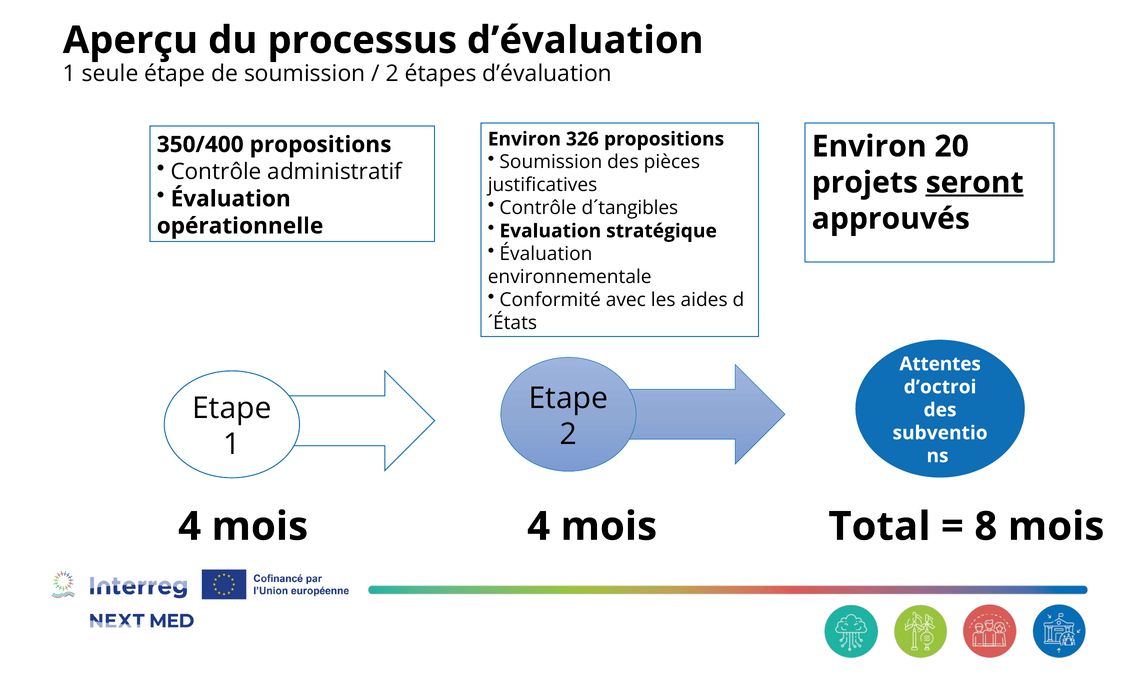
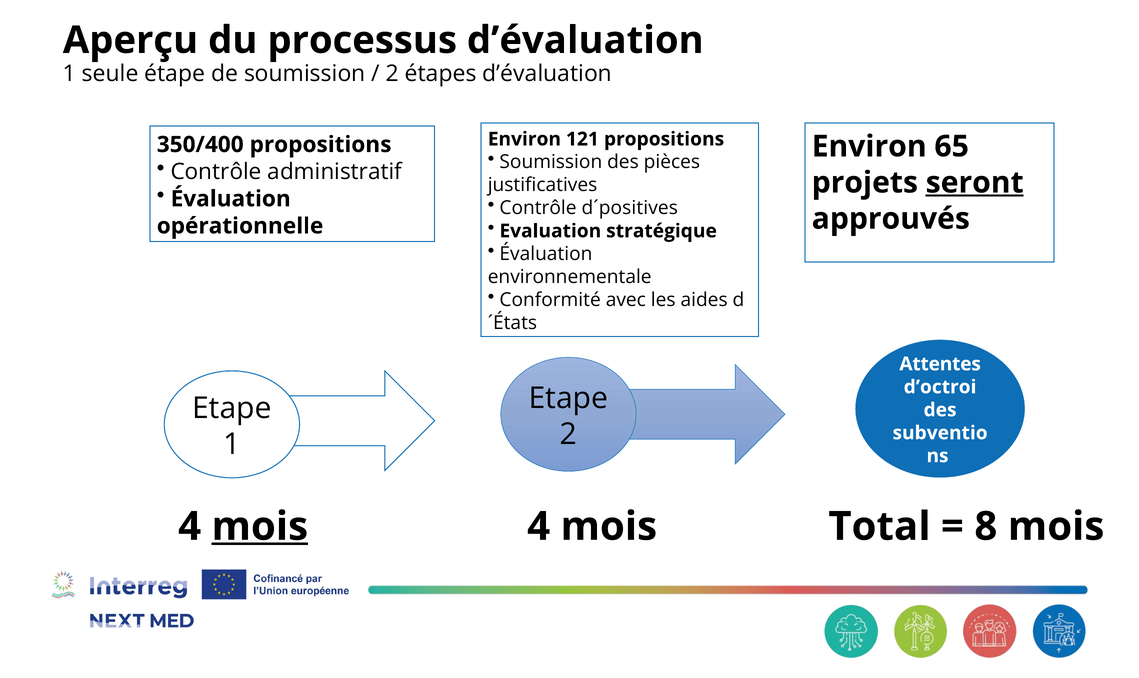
326: 326 -> 121
20: 20 -> 65
d´tangibles: d´tangibles -> d´positives
mois at (260, 527) underline: none -> present
